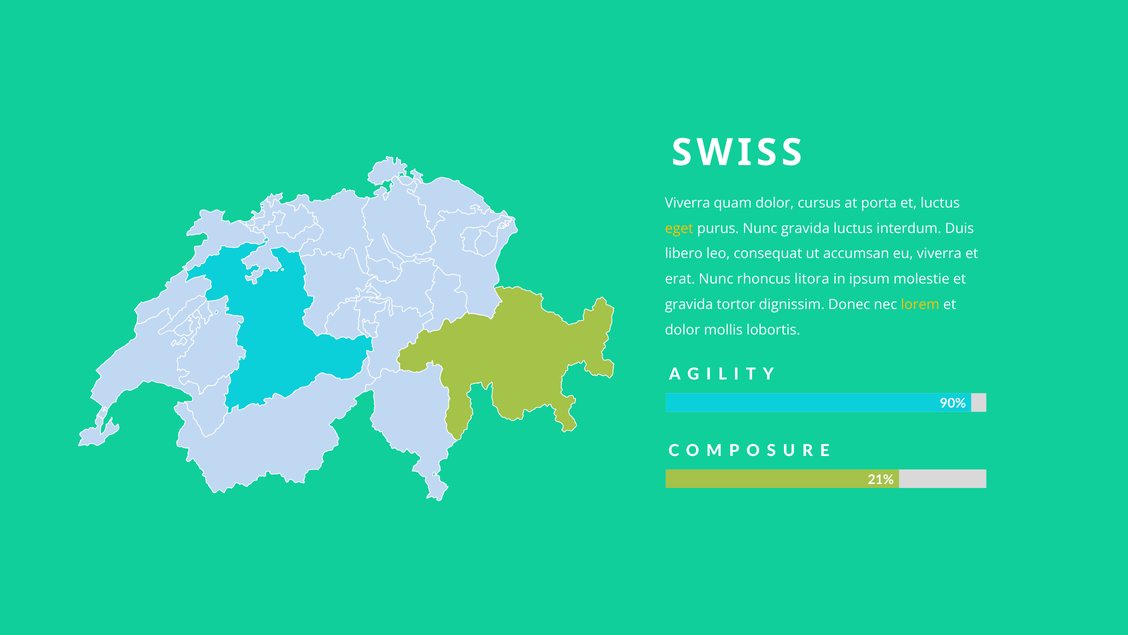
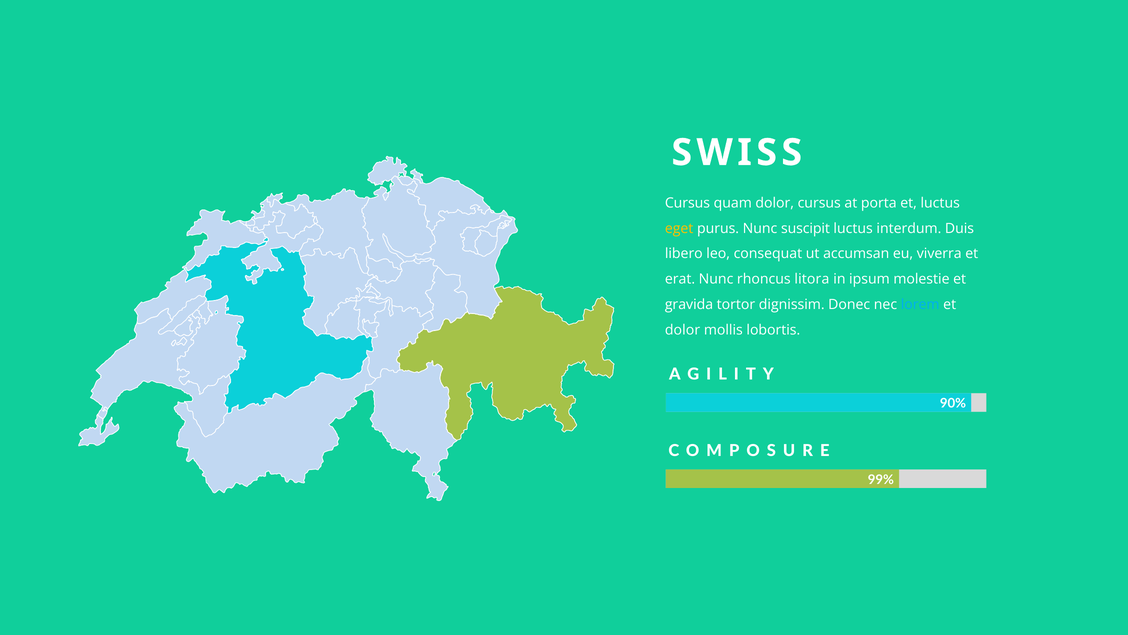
Viverra at (688, 203): Viverra -> Cursus
Nunc gravida: gravida -> suscipit
lorem colour: yellow -> light blue
21%: 21% -> 99%
